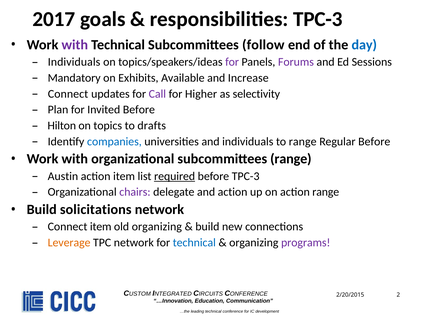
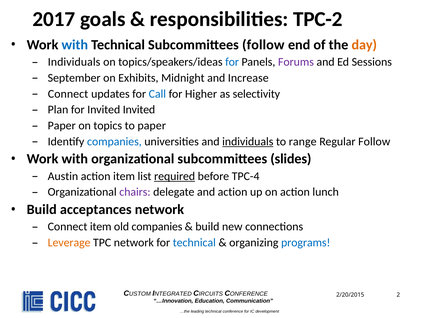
responsibilities TPC-3: TPC-3 -> TPC-2
with at (75, 45) colour: purple -> blue
day colour: blue -> orange
for at (232, 62) colour: purple -> blue
Mandatory: Mandatory -> September
Available: Available -> Midnight
Call colour: purple -> blue
Invited Before: Before -> Invited
Hilton at (62, 126): Hilton -> Paper
to drafts: drafts -> paper
individuals at (248, 142) underline: none -> present
Regular Before: Before -> Follow
subcommittees range: range -> slides
before TPC-3: TPC-3 -> TPC-4
action range: range -> lunch
solicitations: solicitations -> acceptances
old organizing: organizing -> companies
programs colour: purple -> blue
